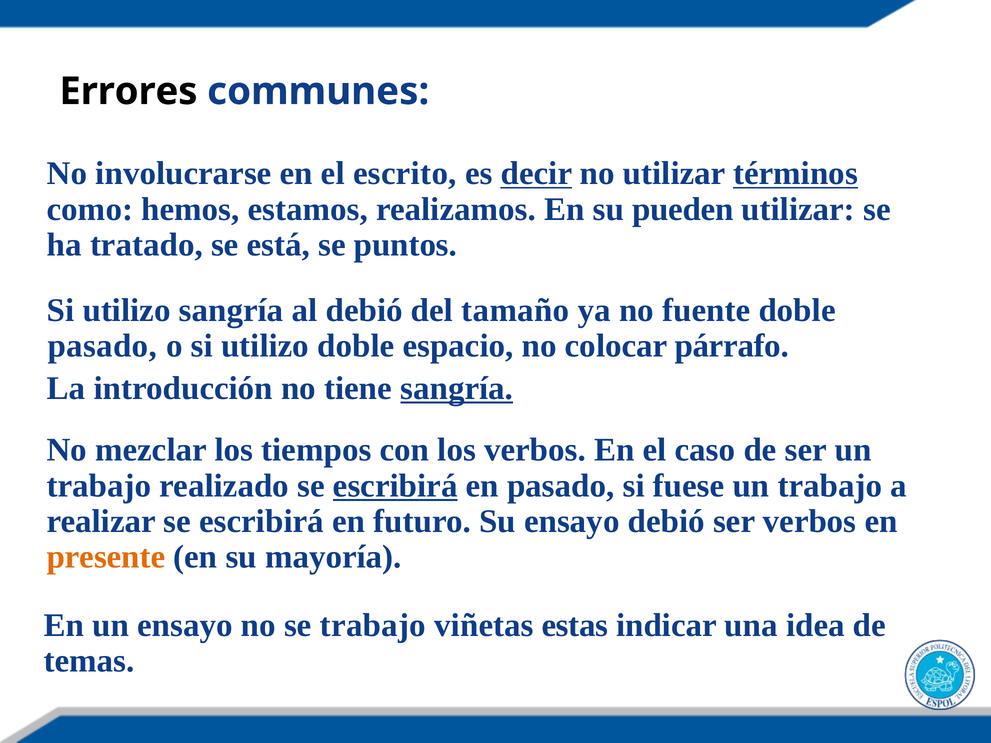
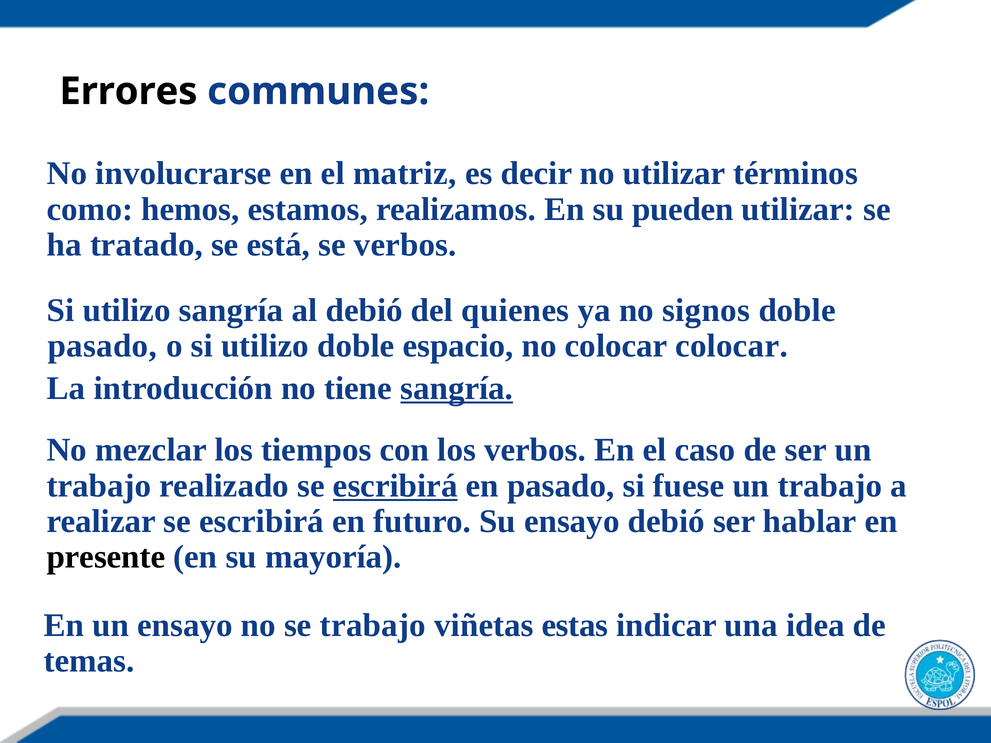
escrito: escrito -> matriz
decir underline: present -> none
términos underline: present -> none
se puntos: puntos -> verbos
tamaño: tamaño -> quienes
fuente: fuente -> signos
colocar párrafo: párrafo -> colocar
ser verbos: verbos -> hablar
presente colour: orange -> black
